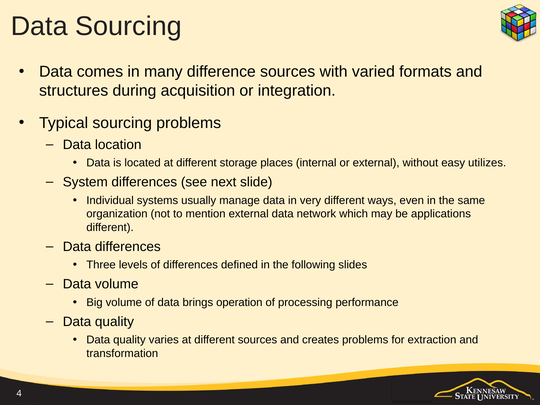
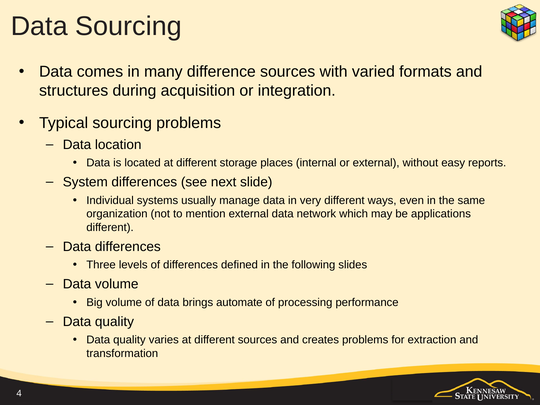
utilizes: utilizes -> reports
operation: operation -> automate
